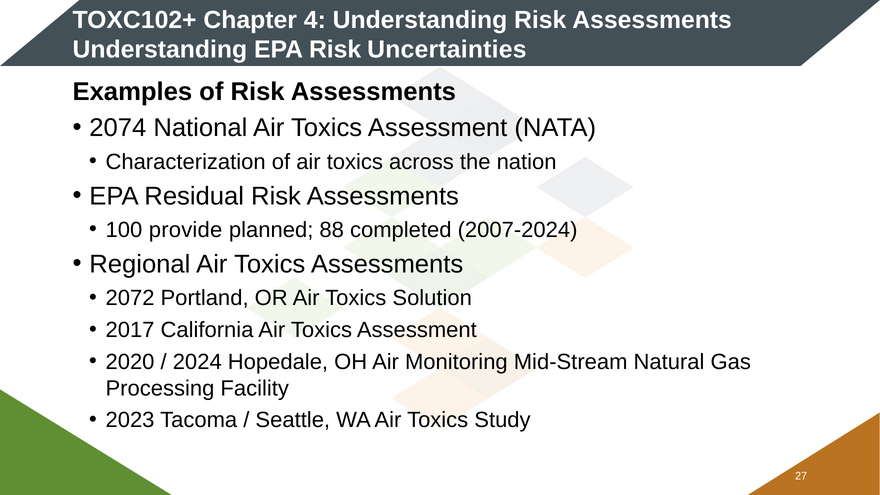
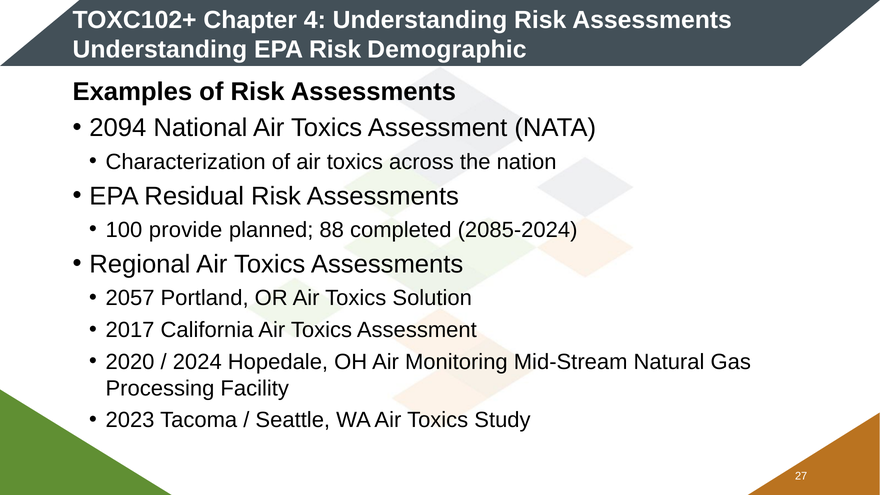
Uncertainties: Uncertainties -> Demographic
2074: 2074 -> 2094
2007-2024: 2007-2024 -> 2085-2024
2072: 2072 -> 2057
